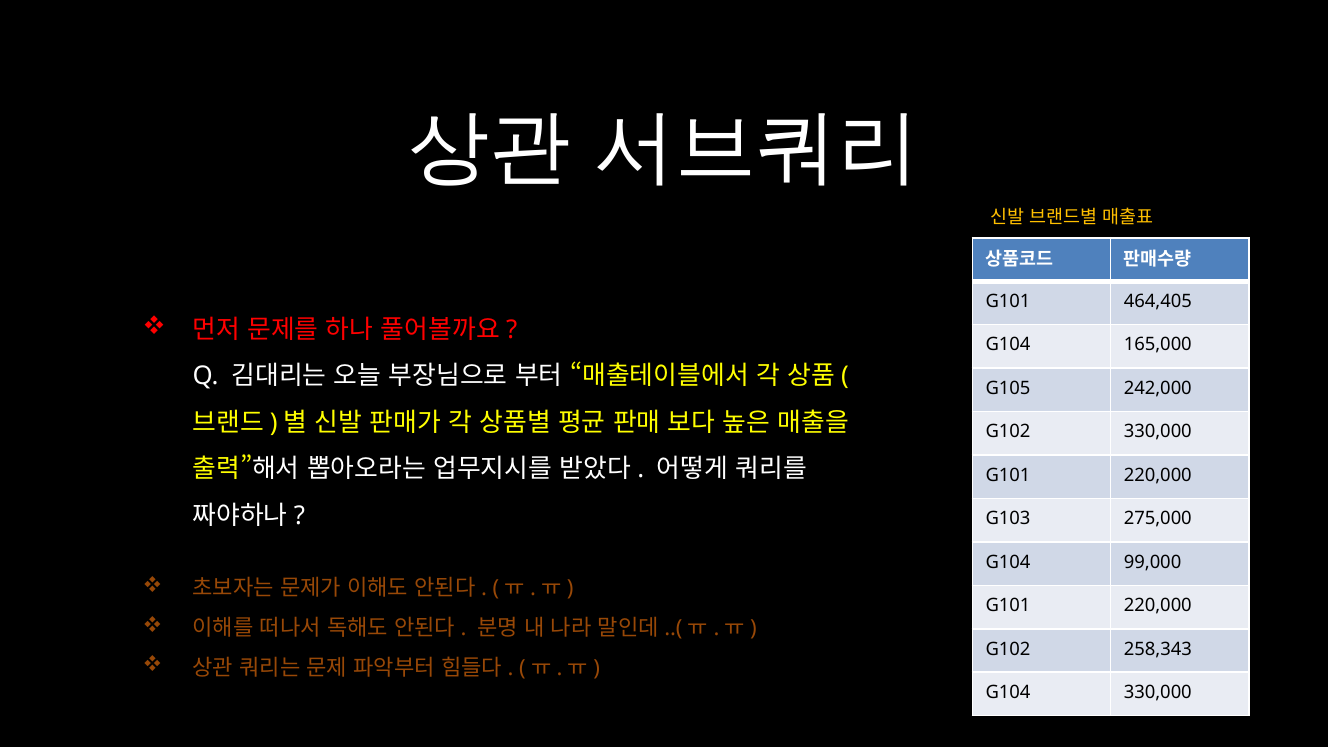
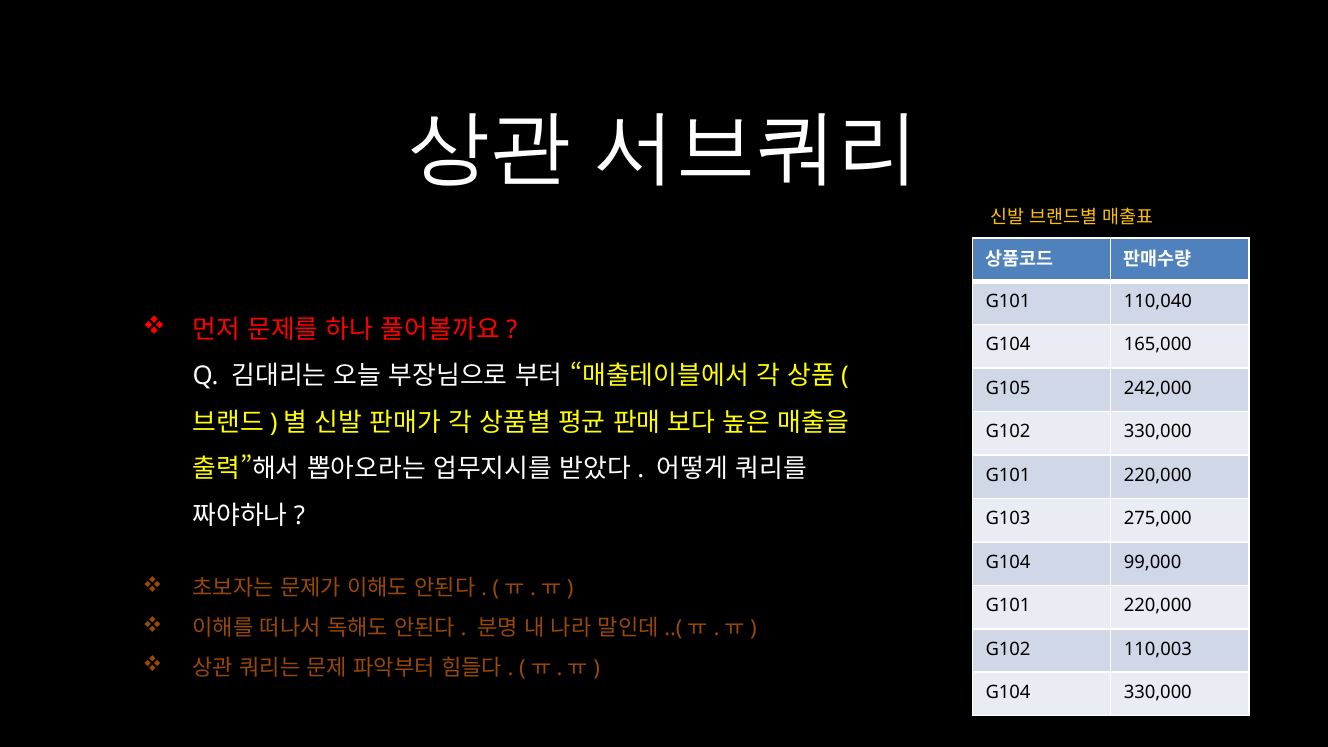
464,405: 464,405 -> 110,040
258,343: 258,343 -> 110,003
